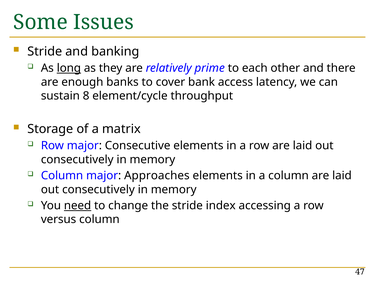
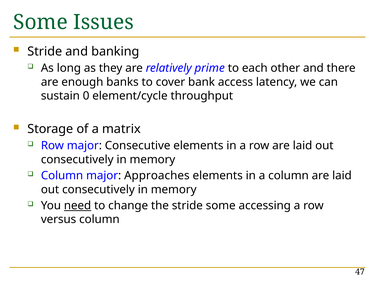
long underline: present -> none
8: 8 -> 0
stride index: index -> some
